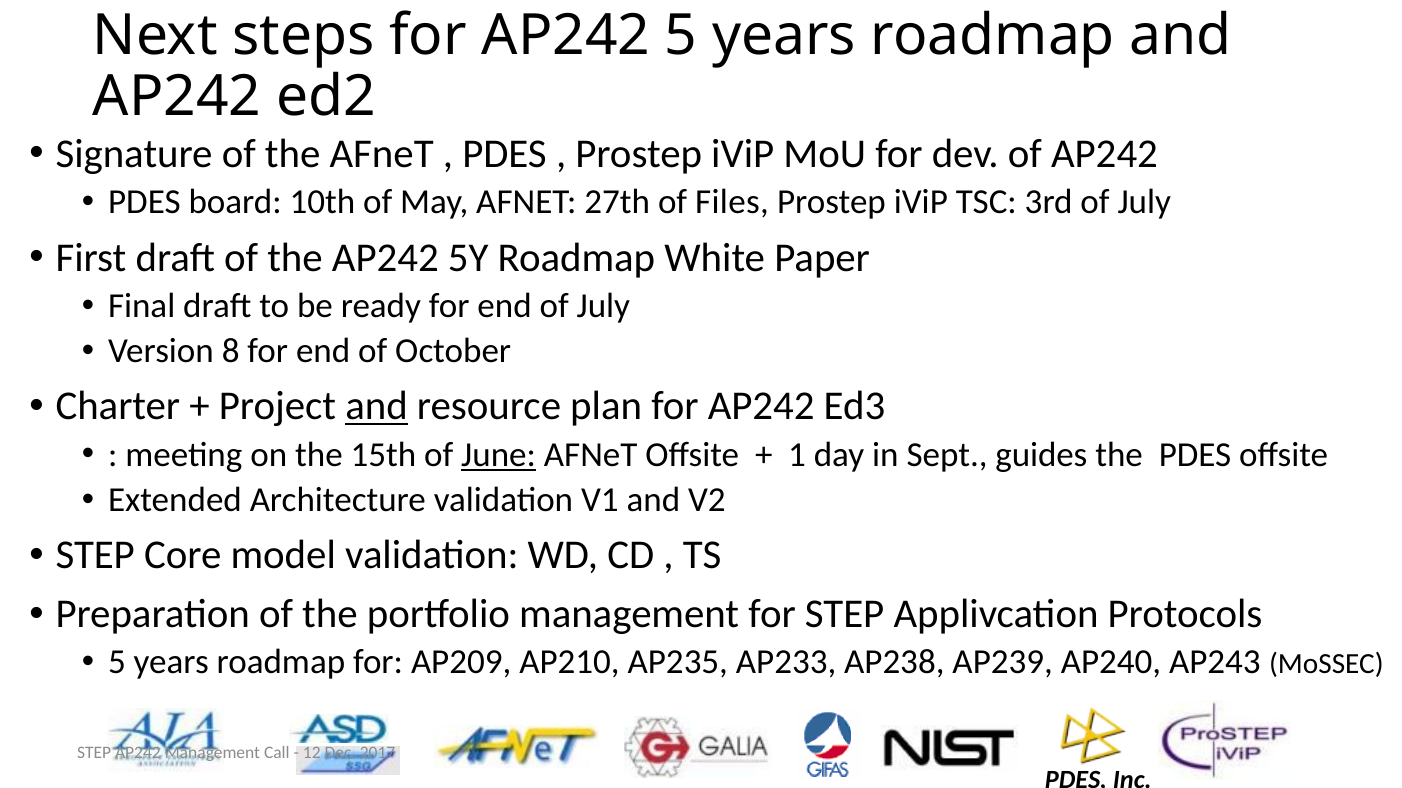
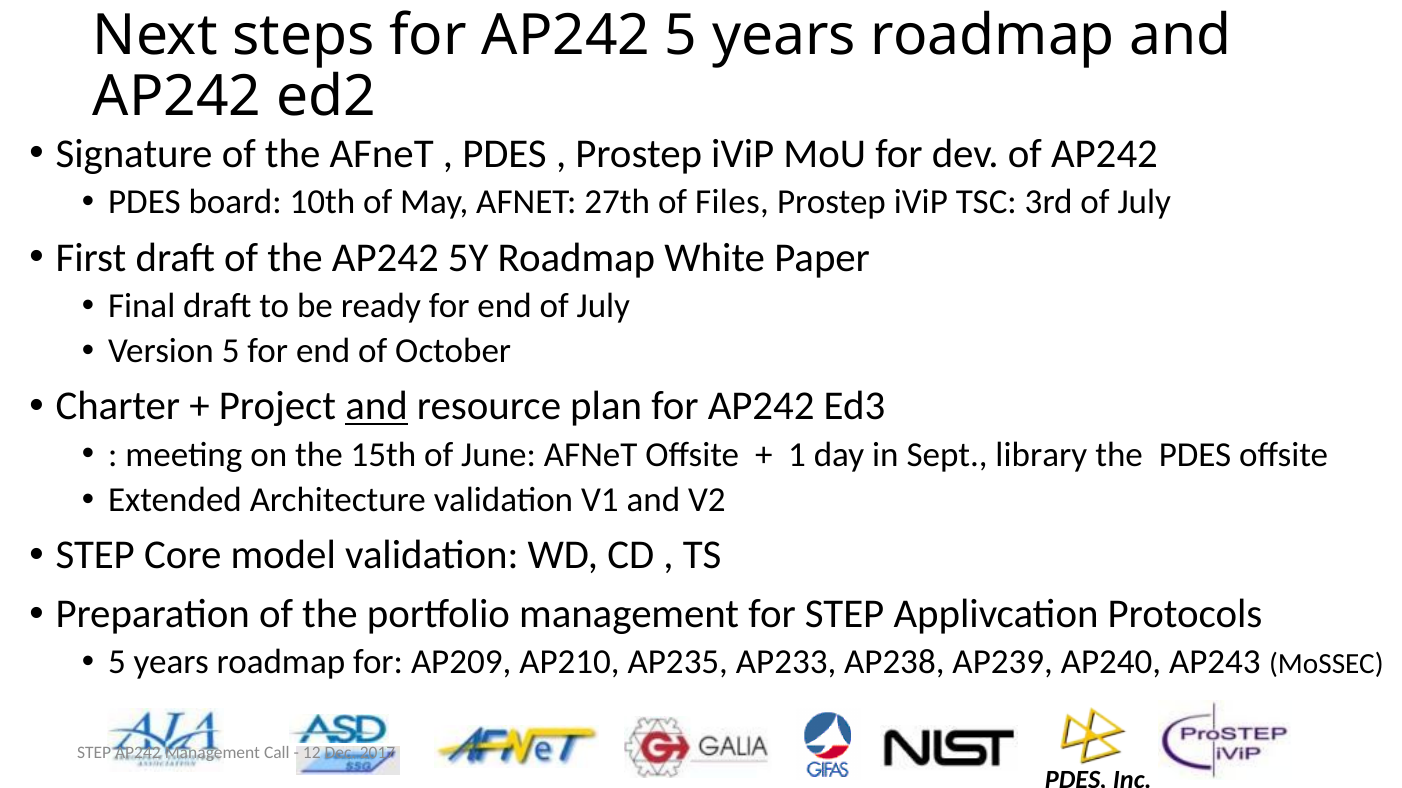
Version 8: 8 -> 5
June underline: present -> none
guides: guides -> library
